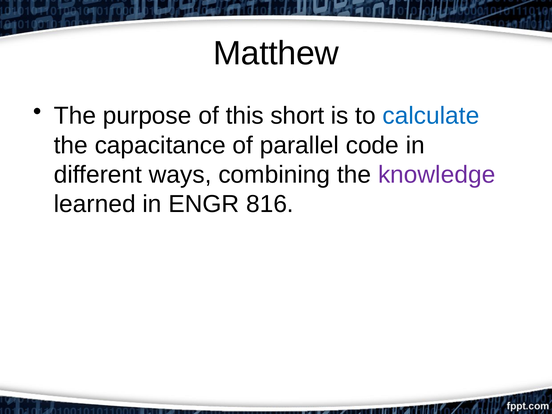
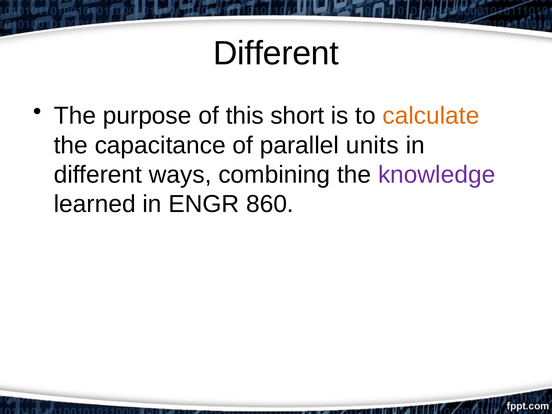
Matthew at (276, 53): Matthew -> Different
calculate colour: blue -> orange
code: code -> units
816: 816 -> 860
